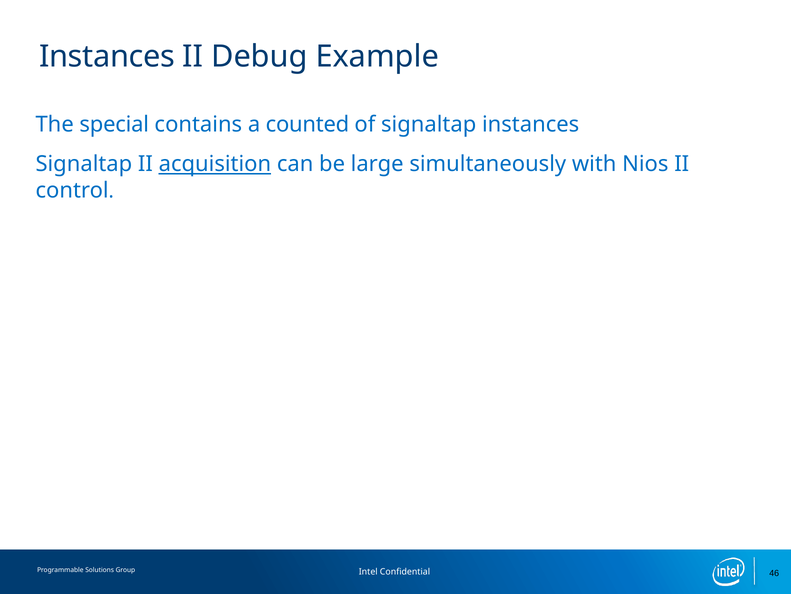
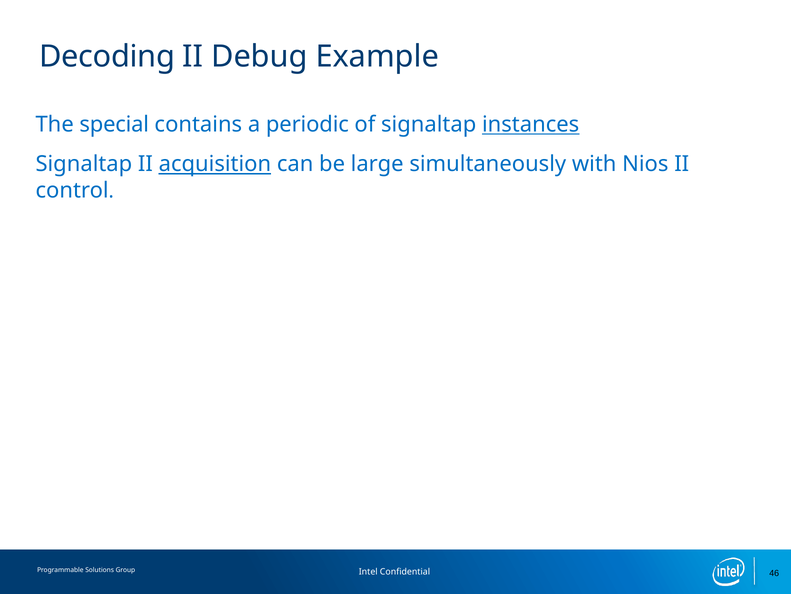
Instances at (107, 56): Instances -> Decoding
counted: counted -> periodic
instances at (531, 124) underline: none -> present
